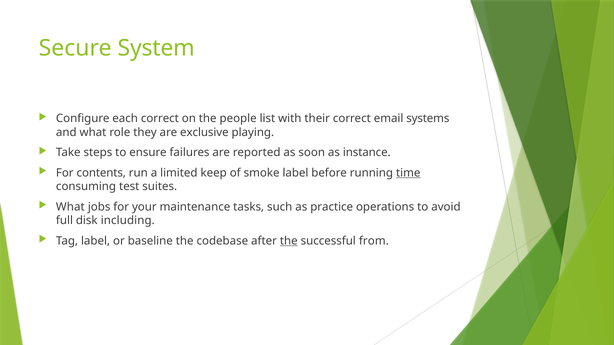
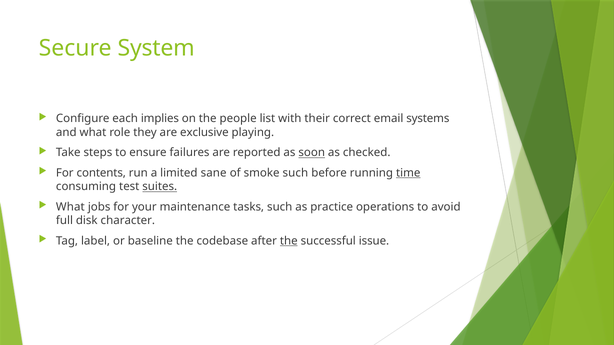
each correct: correct -> implies
soon underline: none -> present
instance: instance -> checked
keep: keep -> sane
smoke label: label -> such
suites underline: none -> present
including: including -> character
from: from -> issue
